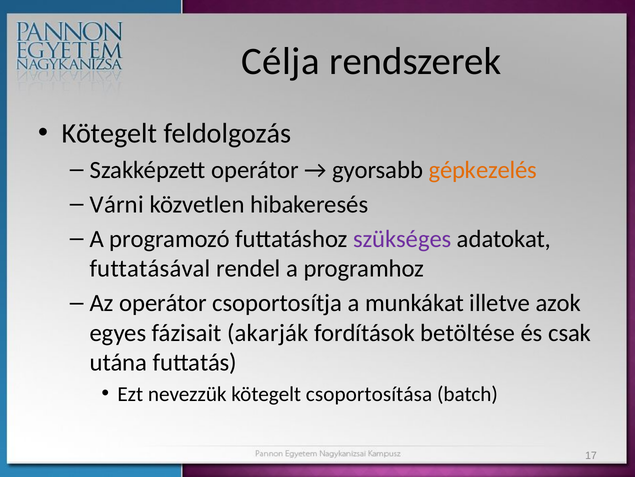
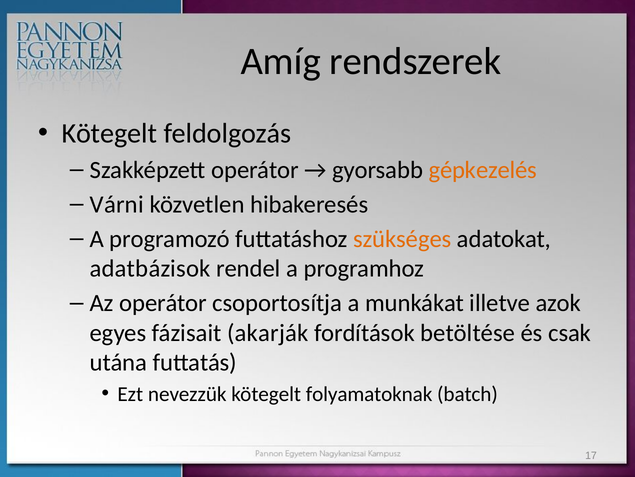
Célja: Célja -> Amíg
szükséges colour: purple -> orange
futtatásával: futtatásával -> adatbázisok
csoportosítása: csoportosítása -> folyamatoknak
